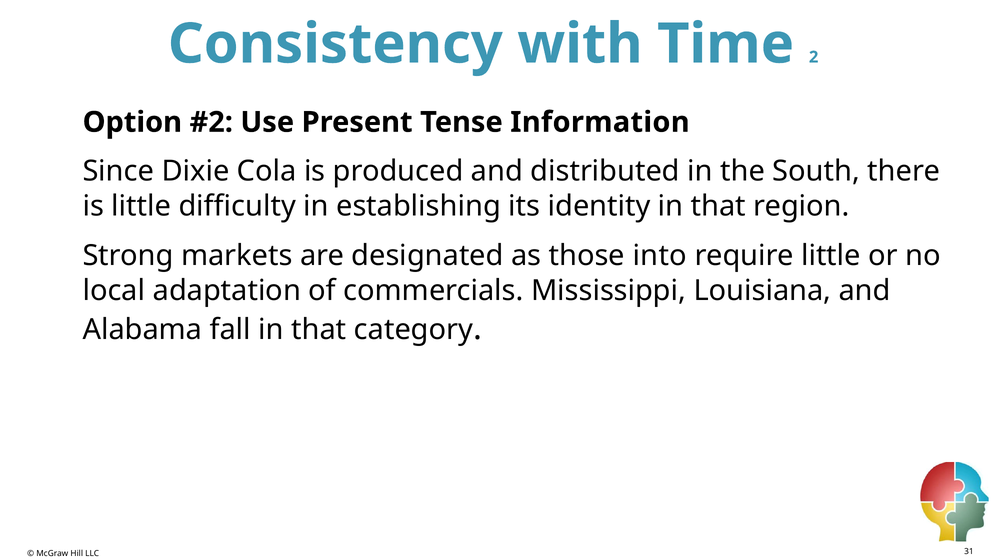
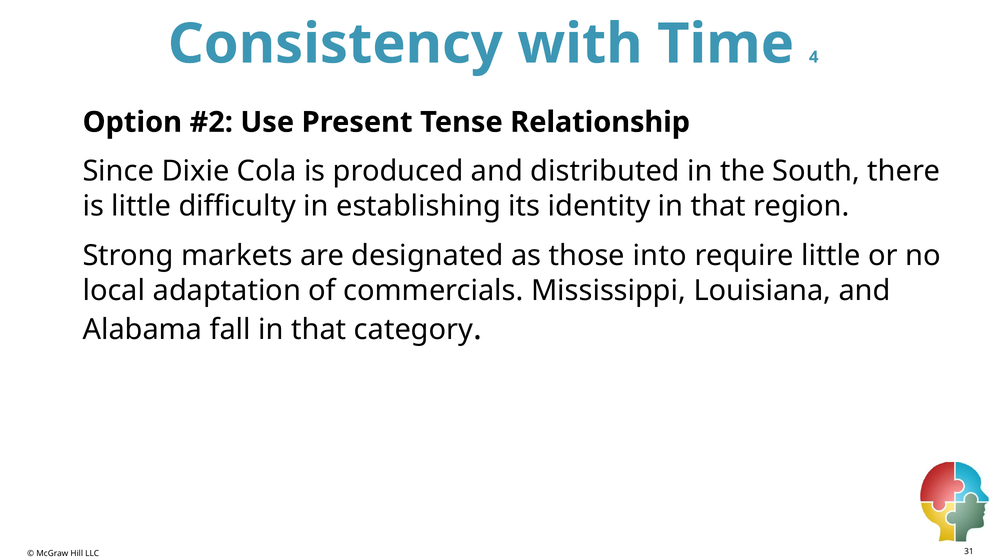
2: 2 -> 4
Information: Information -> Relationship
